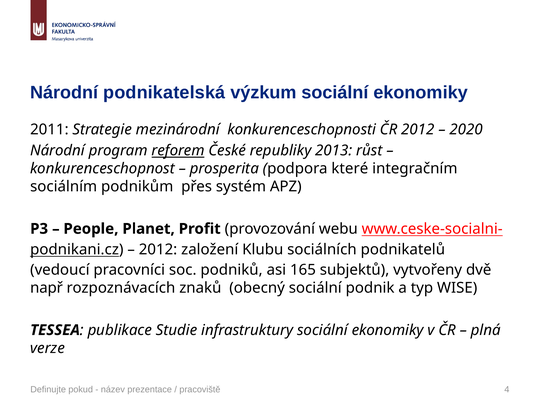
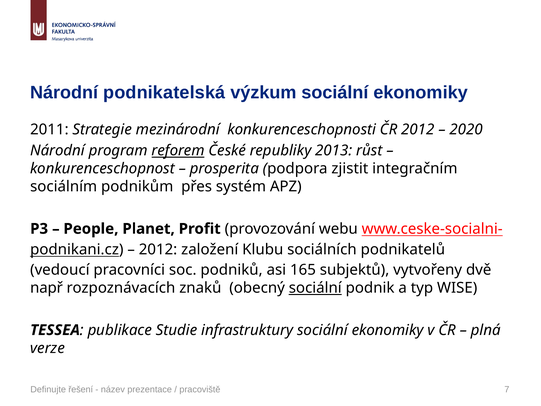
které: které -> zjistit
sociální at (315, 288) underline: none -> present
pokud: pokud -> řešení
4: 4 -> 7
